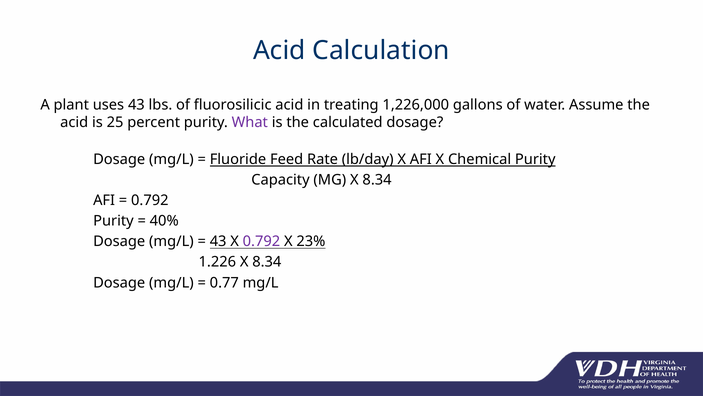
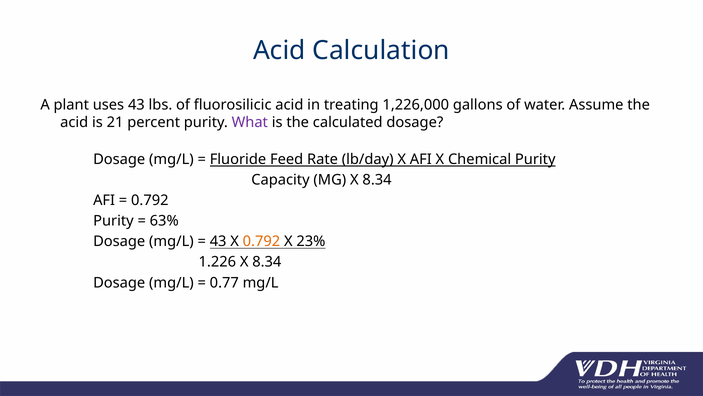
25: 25 -> 21
40%: 40% -> 63%
0.792 at (261, 241) colour: purple -> orange
